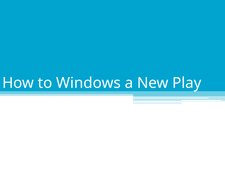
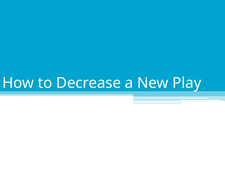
Windows: Windows -> Decrease
